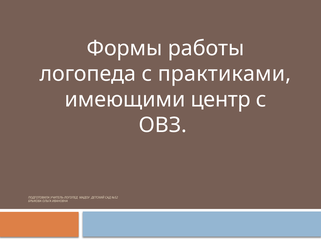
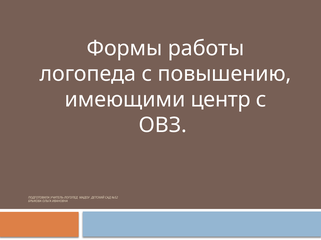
практиками: практиками -> повышению
